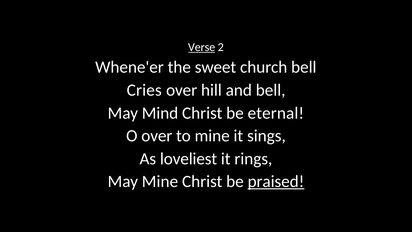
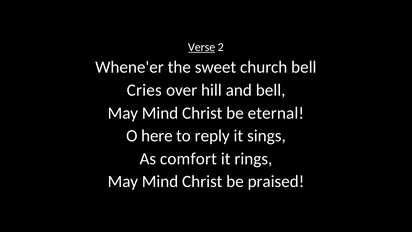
O over: over -> here
to mine: mine -> reply
loveliest: loveliest -> comfort
Mine at (160, 181): Mine -> Mind
praised underline: present -> none
